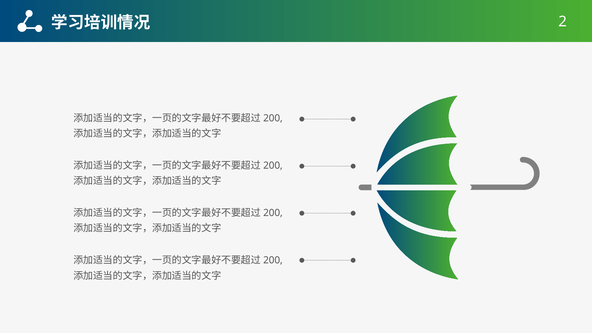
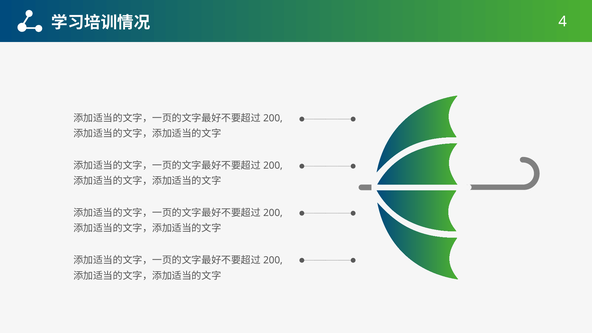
2: 2 -> 4
